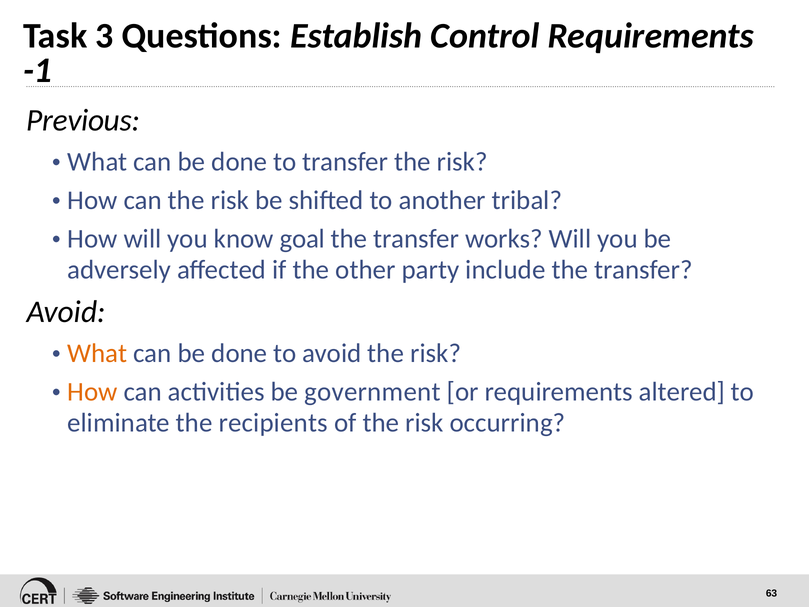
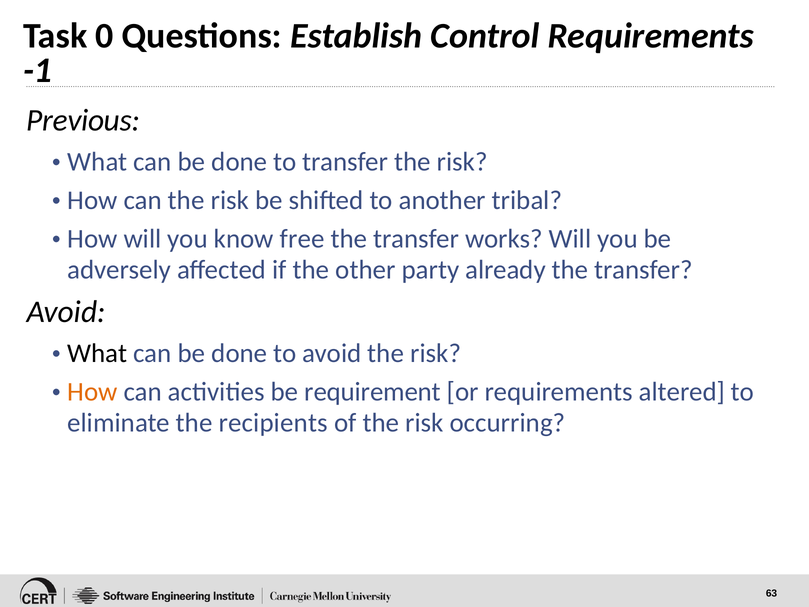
3: 3 -> 0
goal: goal -> free
include: include -> already
What at (97, 353) colour: orange -> black
government: government -> requirement
